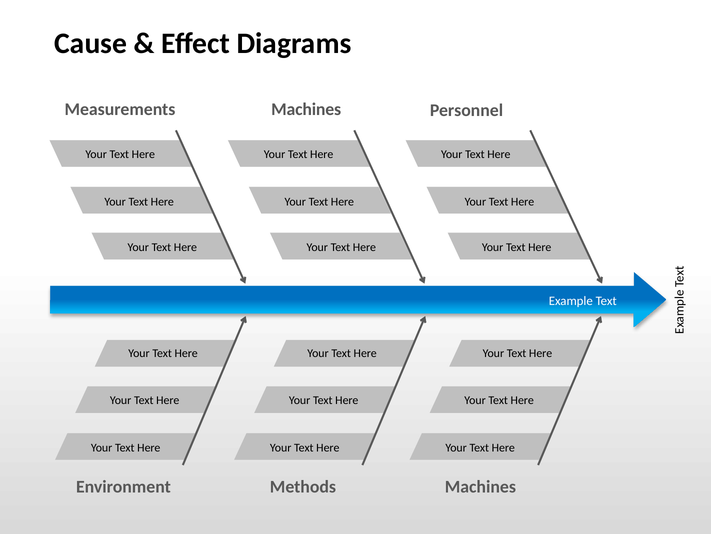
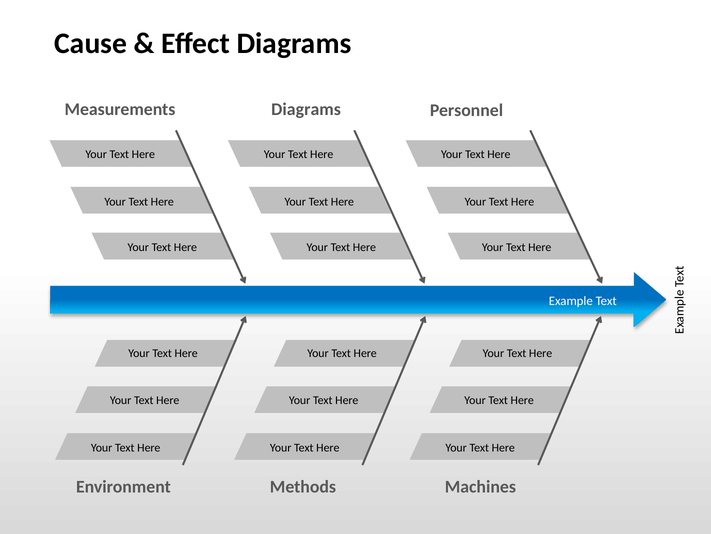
Machines at (306, 109): Machines -> Diagrams
